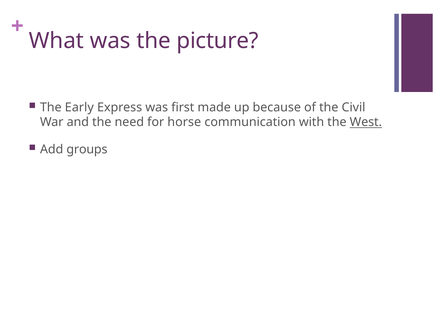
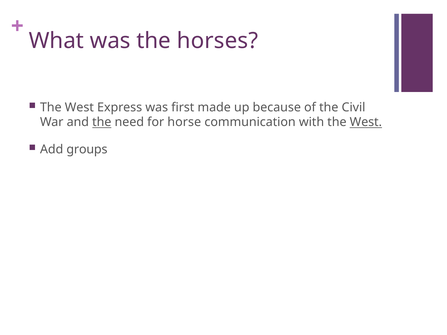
picture: picture -> horses
Early at (79, 107): Early -> West
the at (102, 122) underline: none -> present
